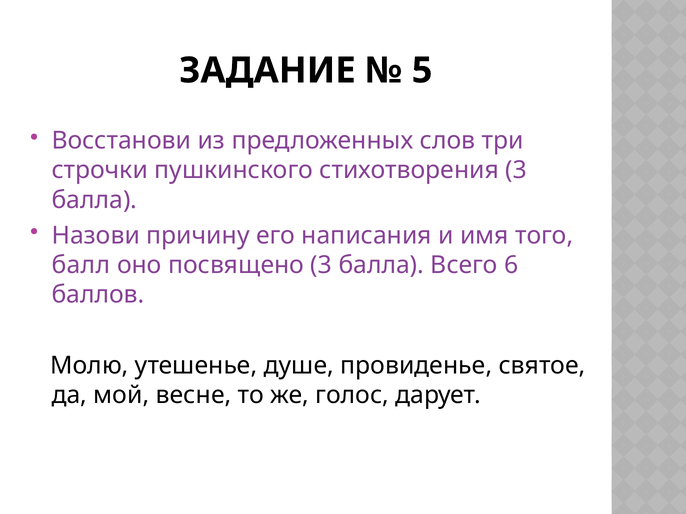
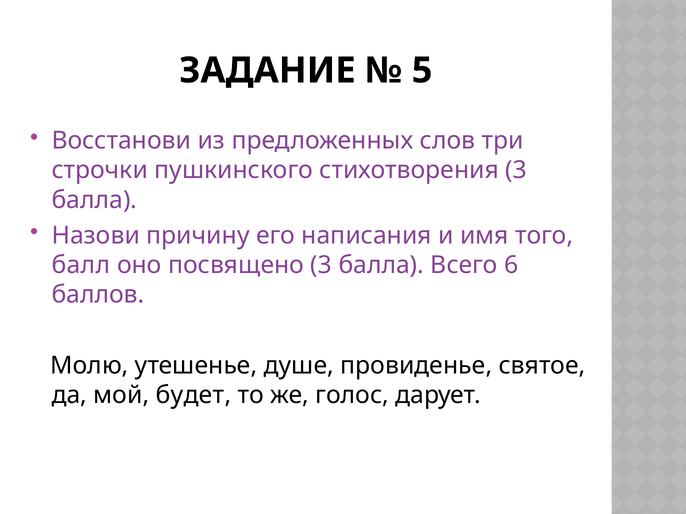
весне: весне -> будет
